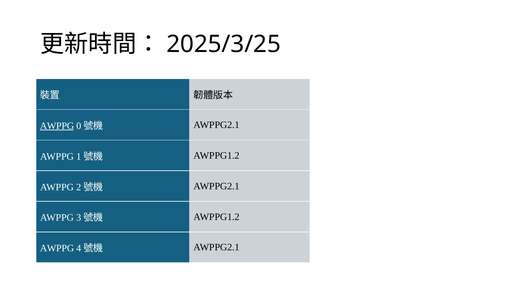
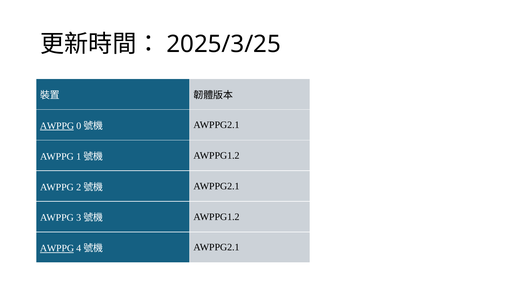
AWPPG at (57, 248) underline: none -> present
